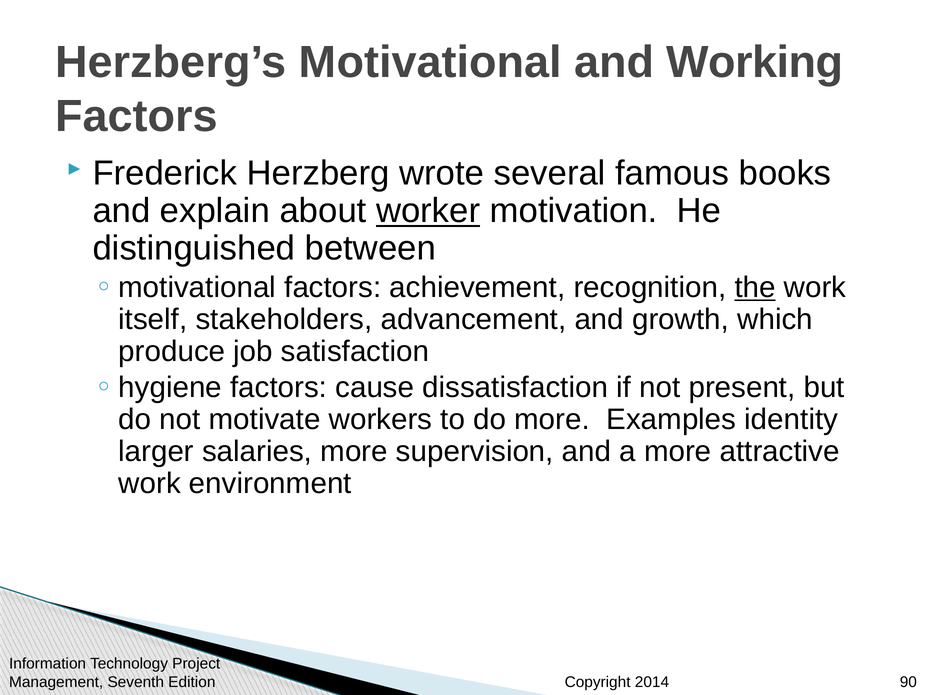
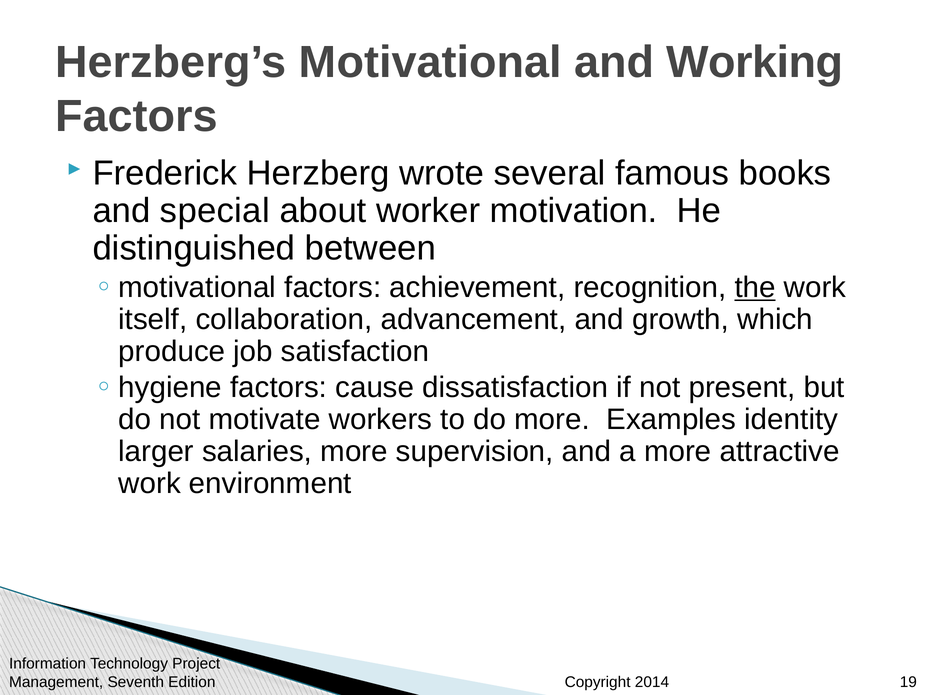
explain: explain -> special
worker underline: present -> none
stakeholders: stakeholders -> collaboration
90: 90 -> 19
